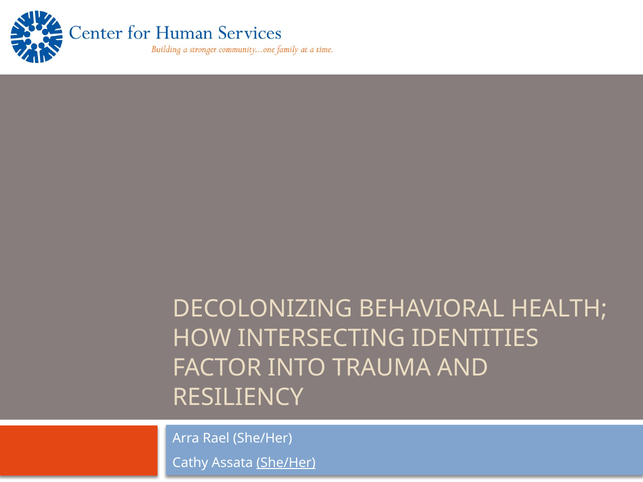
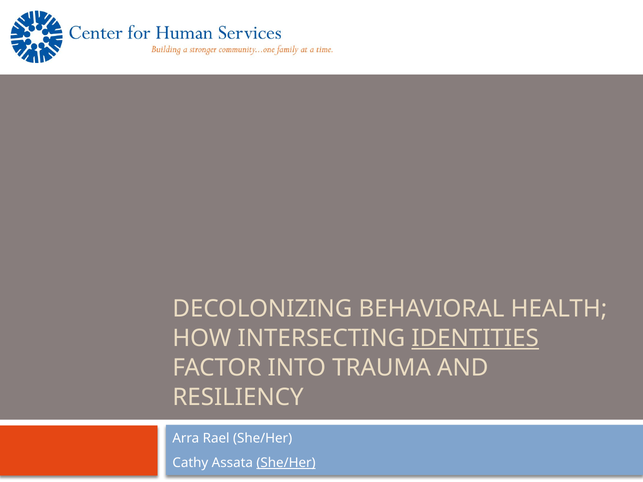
IDENTITIES underline: none -> present
